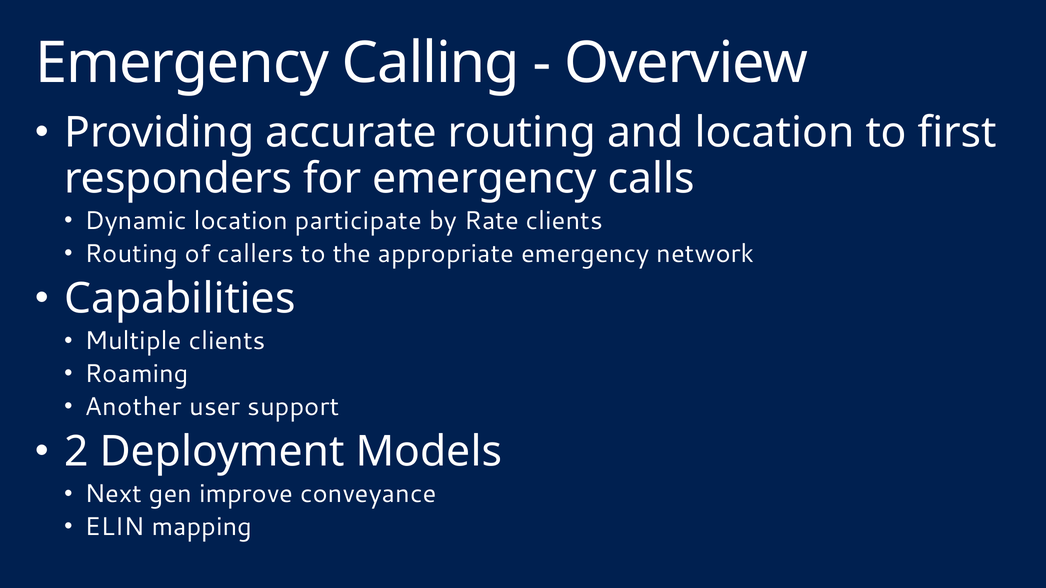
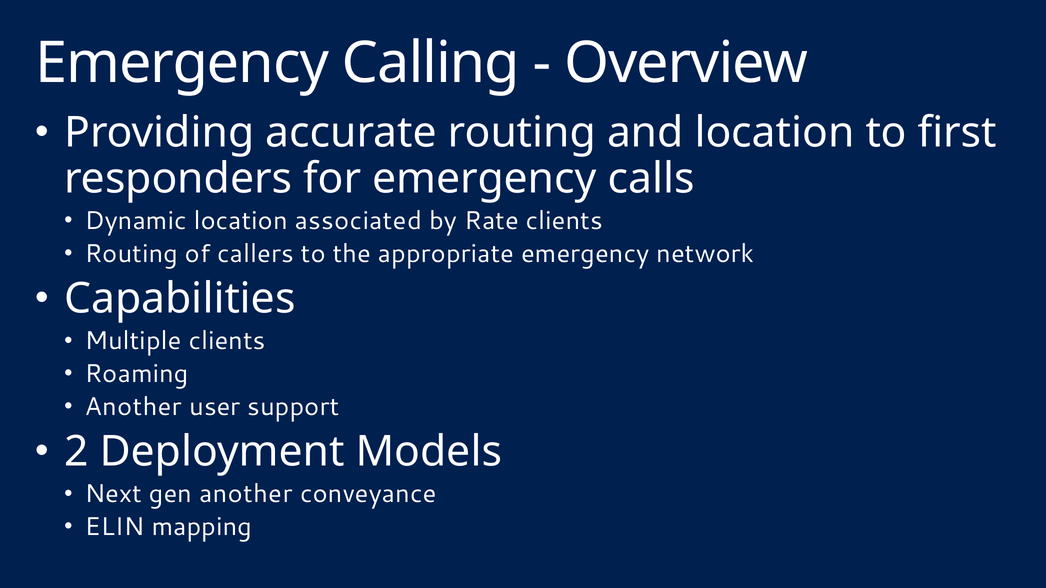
participate: participate -> associated
gen improve: improve -> another
